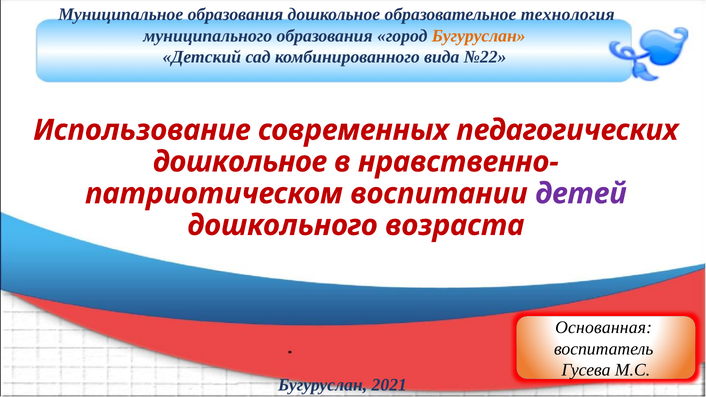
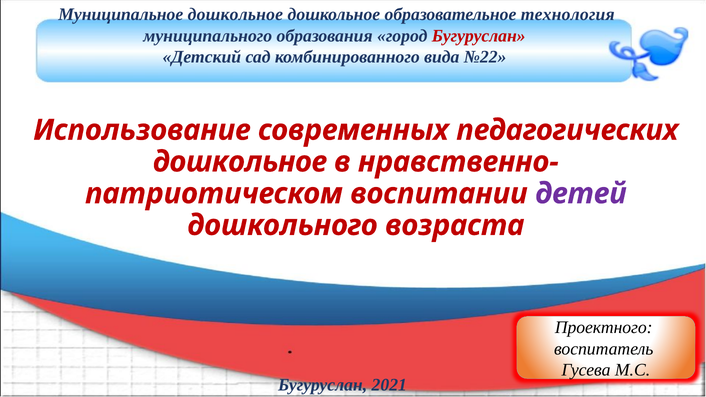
Муниципальное образования: образования -> дошкольное
Бугуруслан at (479, 36) colour: orange -> red
Основанная: Основанная -> Проектного
